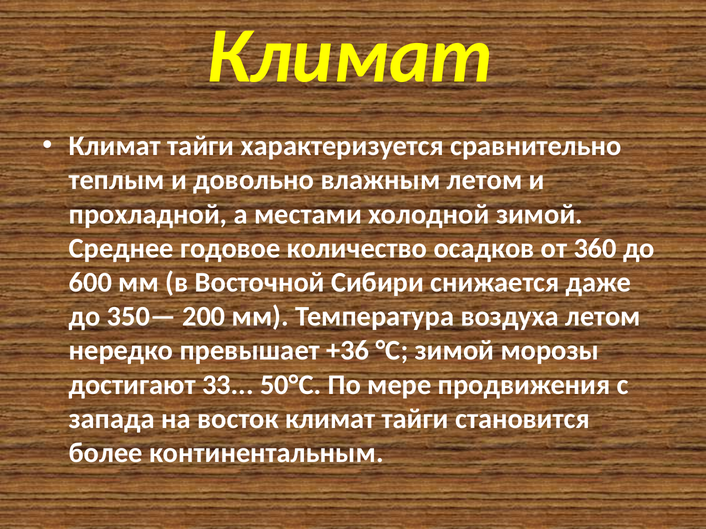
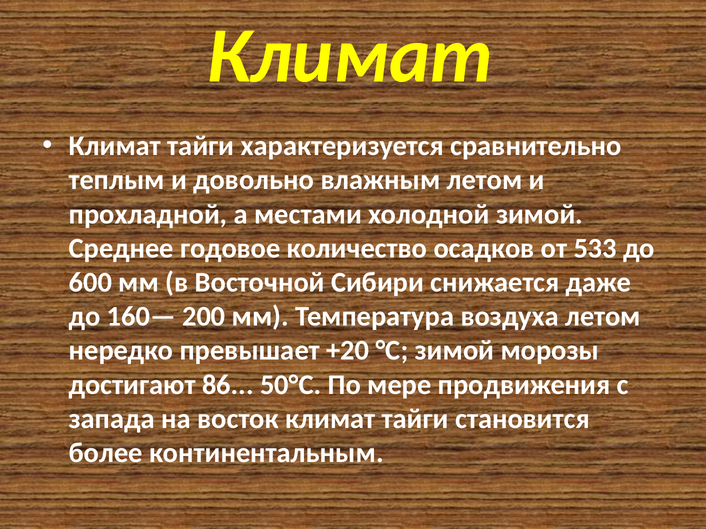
360: 360 -> 533
350—: 350— -> 160—
+36: +36 -> +20
33: 33 -> 86
